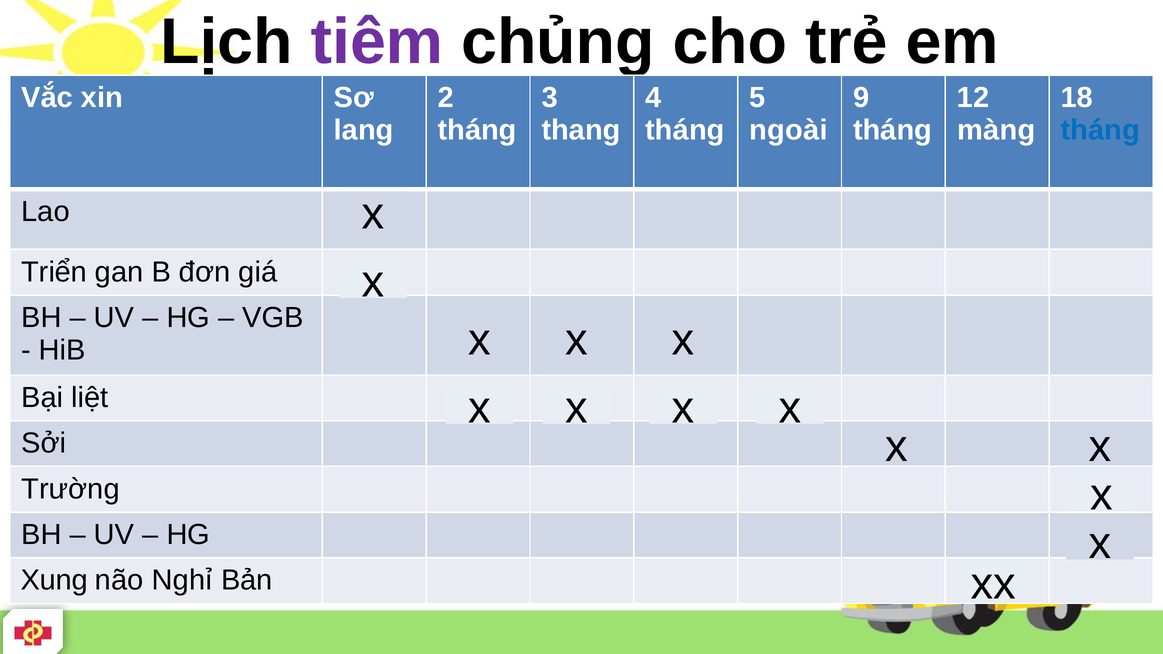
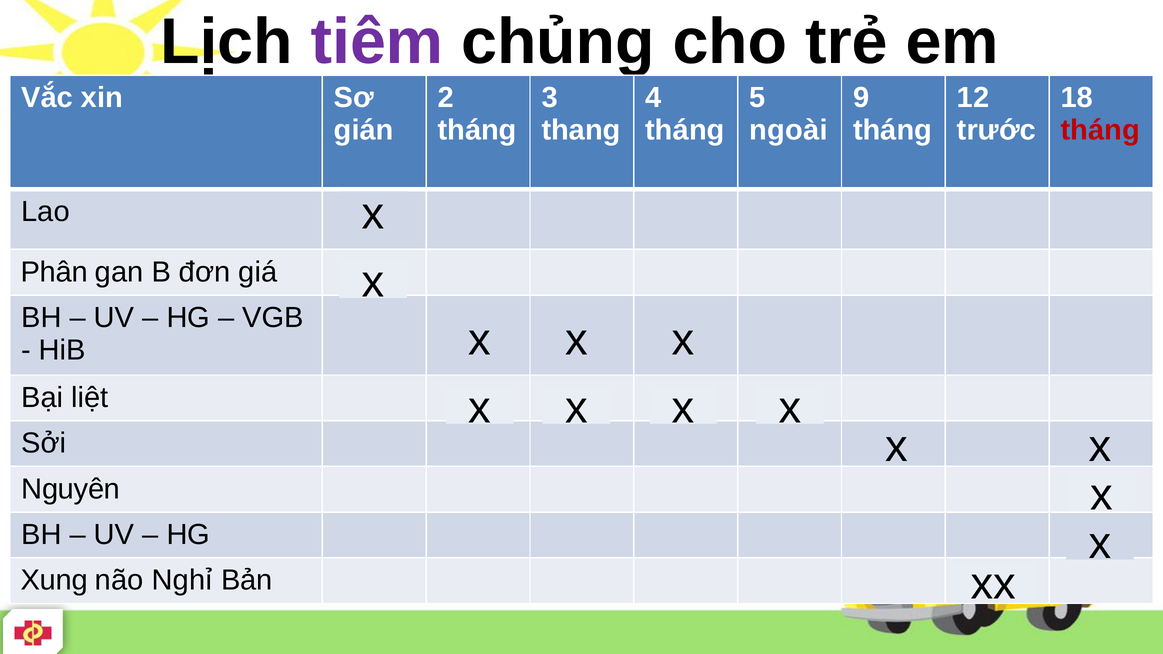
lang: lang -> gián
màng: màng -> trước
tháng at (1100, 130) colour: blue -> red
Triển: Triển -> Phân
Trường: Trường -> Nguyên
